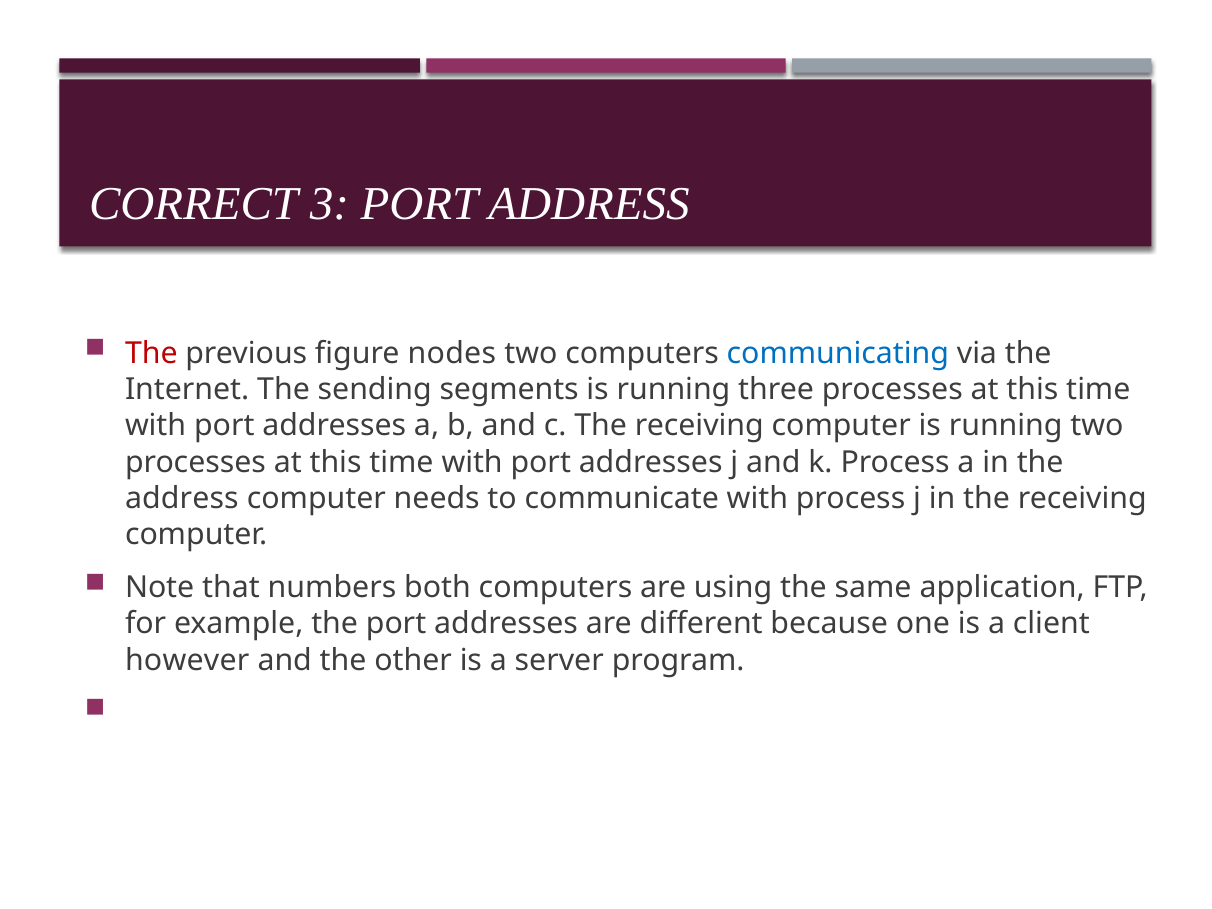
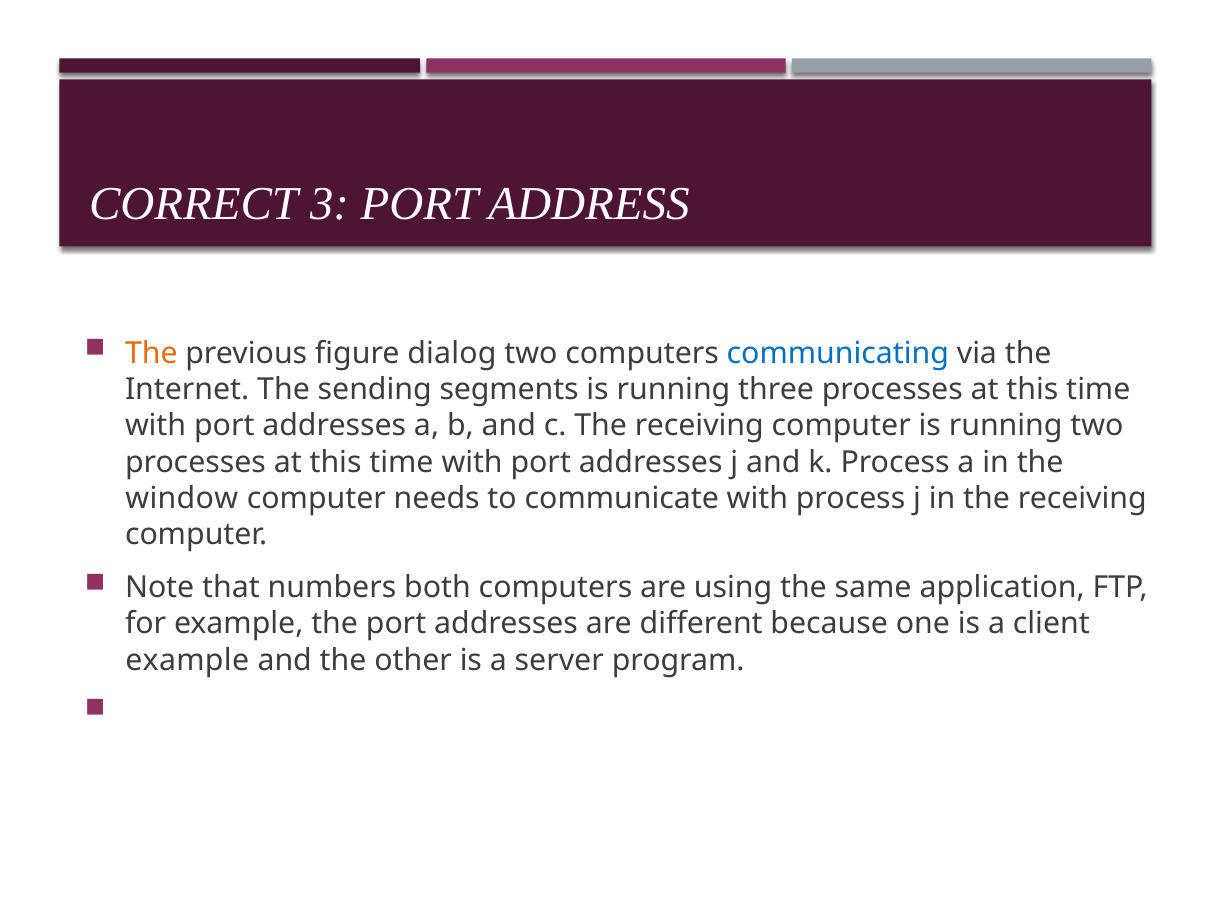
The at (151, 353) colour: red -> orange
nodes: nodes -> dialog
address at (182, 499): address -> window
however at (187, 660): however -> example
